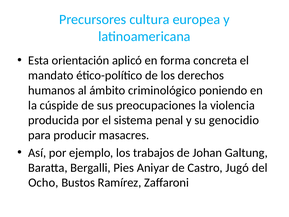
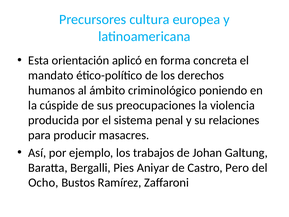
genocidio: genocidio -> relaciones
Jugó: Jugó -> Pero
